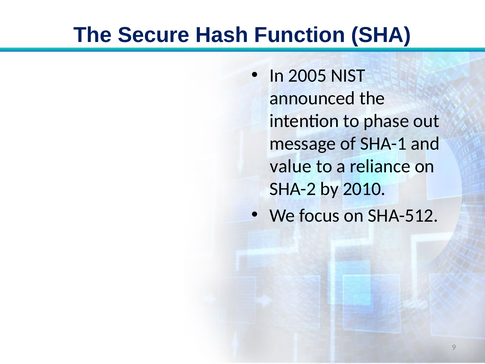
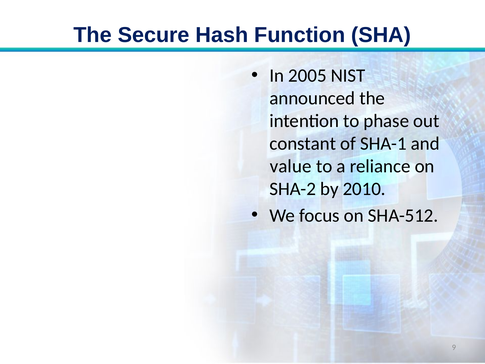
message: message -> constant
